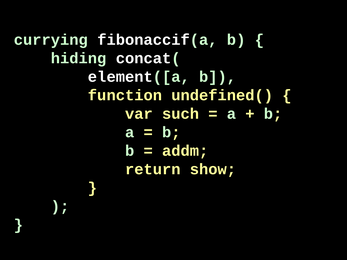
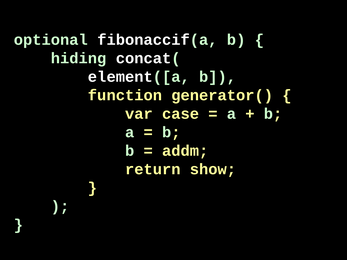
currying: currying -> optional
undefined(: undefined( -> generator(
such: such -> case
